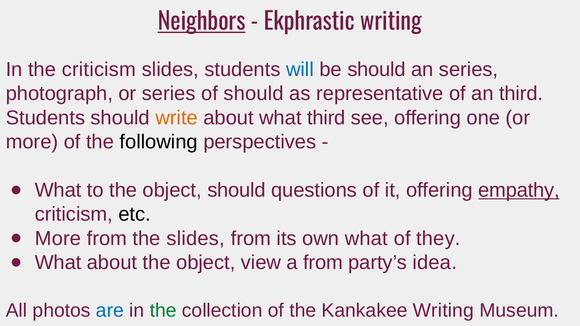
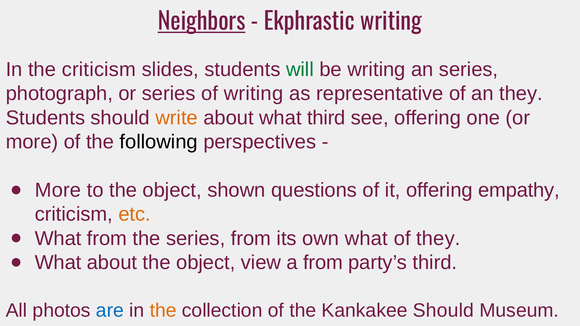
will colour: blue -> green
be should: should -> writing
of should: should -> writing
an third: third -> they
What at (58, 190): What -> More
object should: should -> shown
empathy underline: present -> none
etc colour: black -> orange
More at (58, 239): More -> What
the slides: slides -> series
party’s idea: idea -> third
the at (163, 311) colour: green -> orange
Kankakee Writing: Writing -> Should
